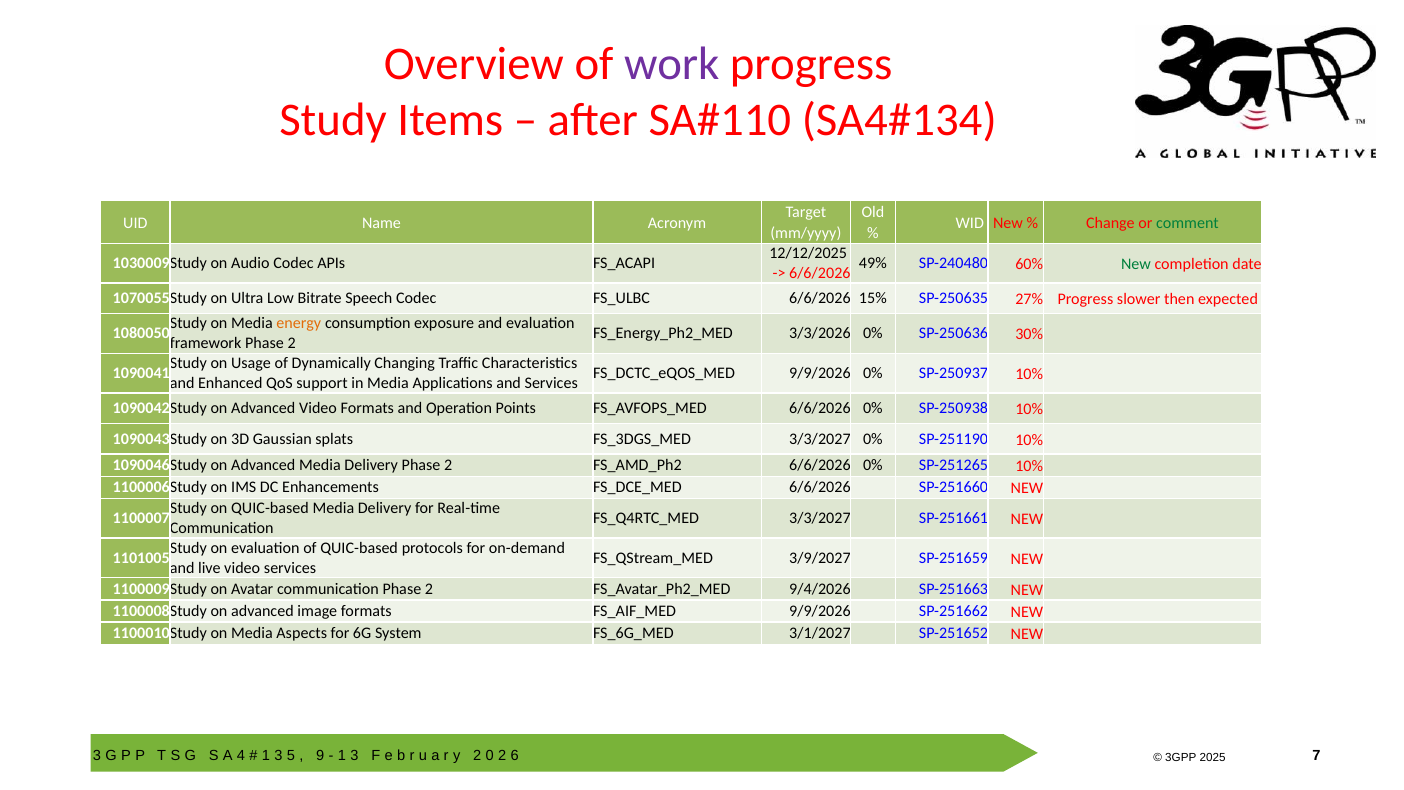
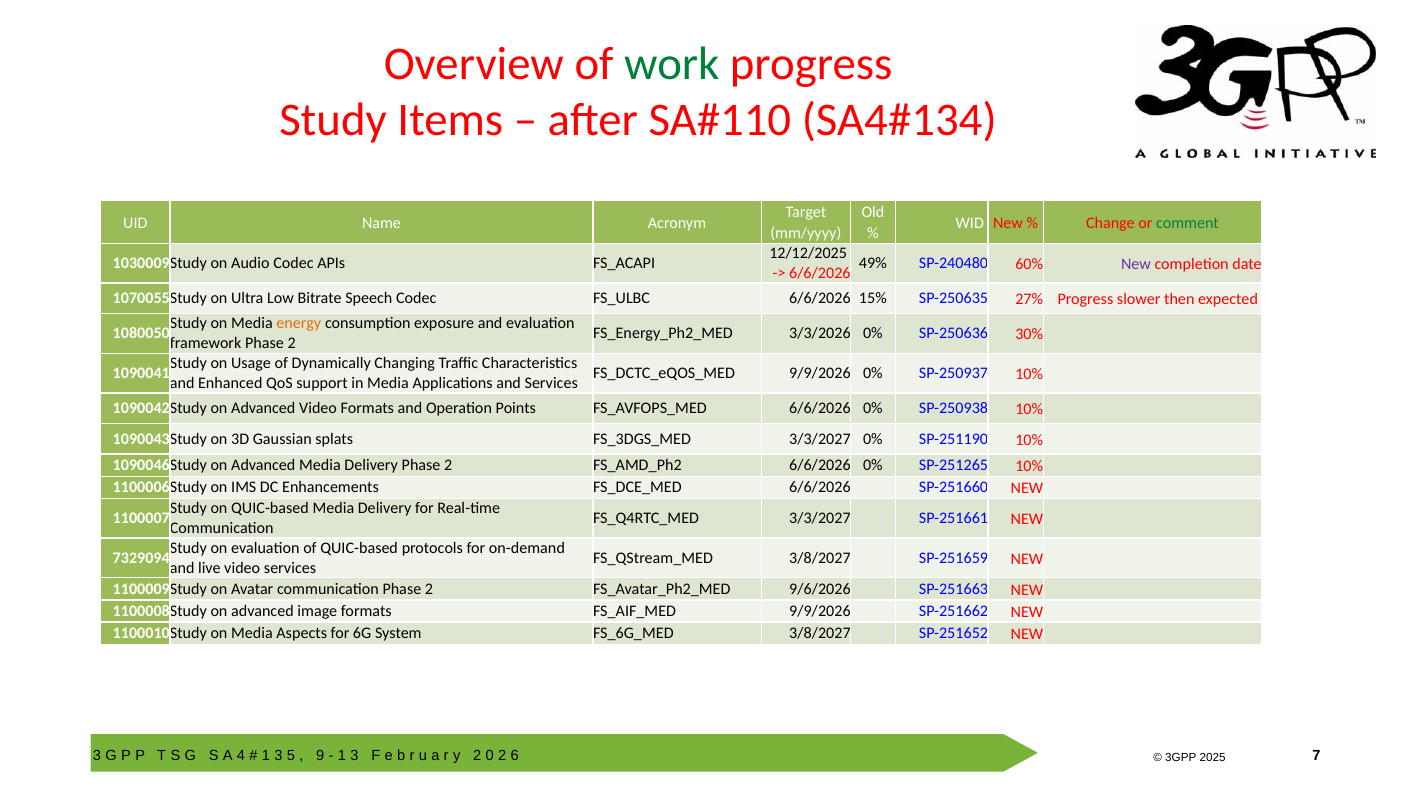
work colour: purple -> green
New at (1136, 264) colour: green -> purple
1101005: 1101005 -> 7329094
3/9/2027 at (820, 558): 3/9/2027 -> 3/8/2027
9/4/2026: 9/4/2026 -> 9/6/2026
3/1/2027 at (820, 633): 3/1/2027 -> 3/8/2027
